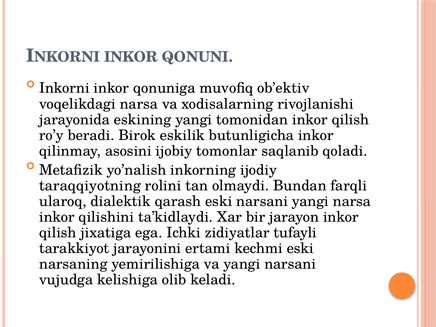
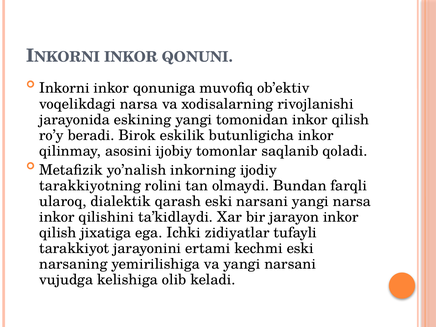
taraqqiyotning: taraqqiyotning -> tarakkiyotning
